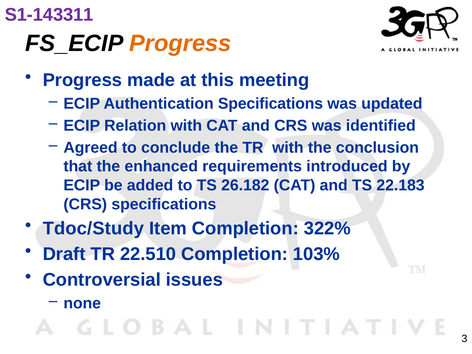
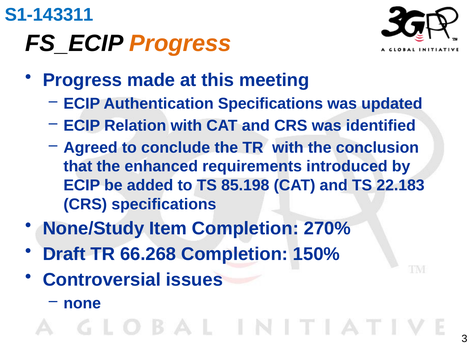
S1-143311 colour: purple -> blue
26.182: 26.182 -> 85.198
Tdoc/Study: Tdoc/Study -> None/Study
322%: 322% -> 270%
22.510: 22.510 -> 66.268
103%: 103% -> 150%
